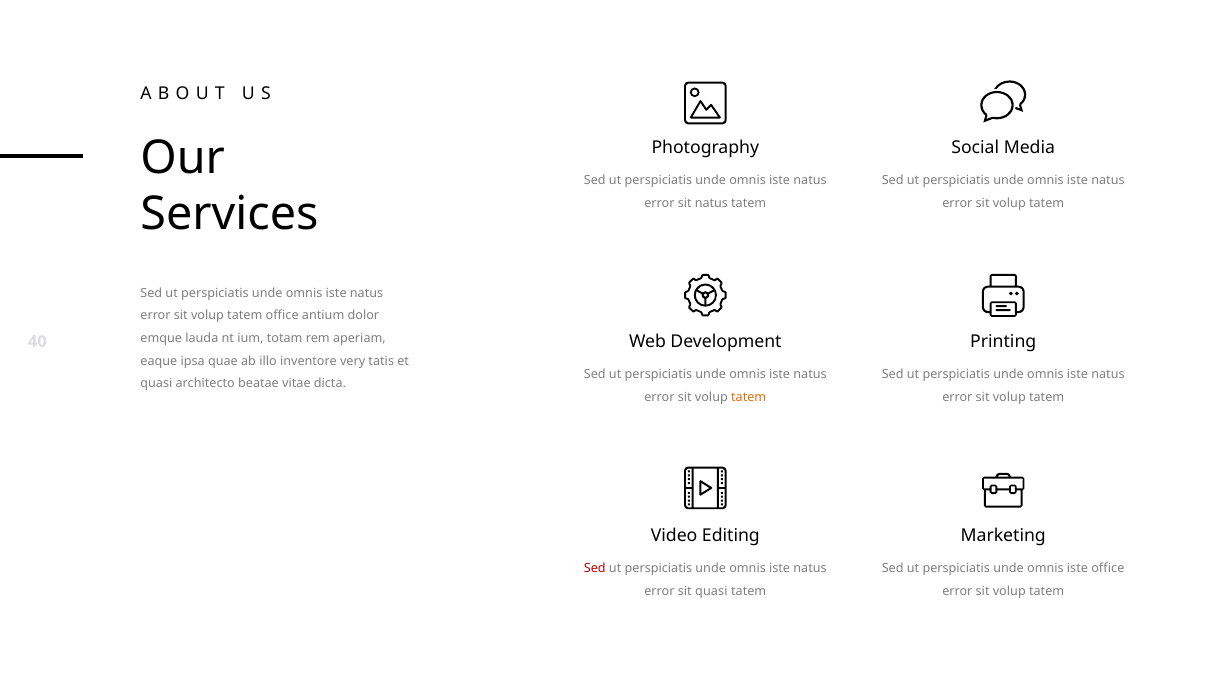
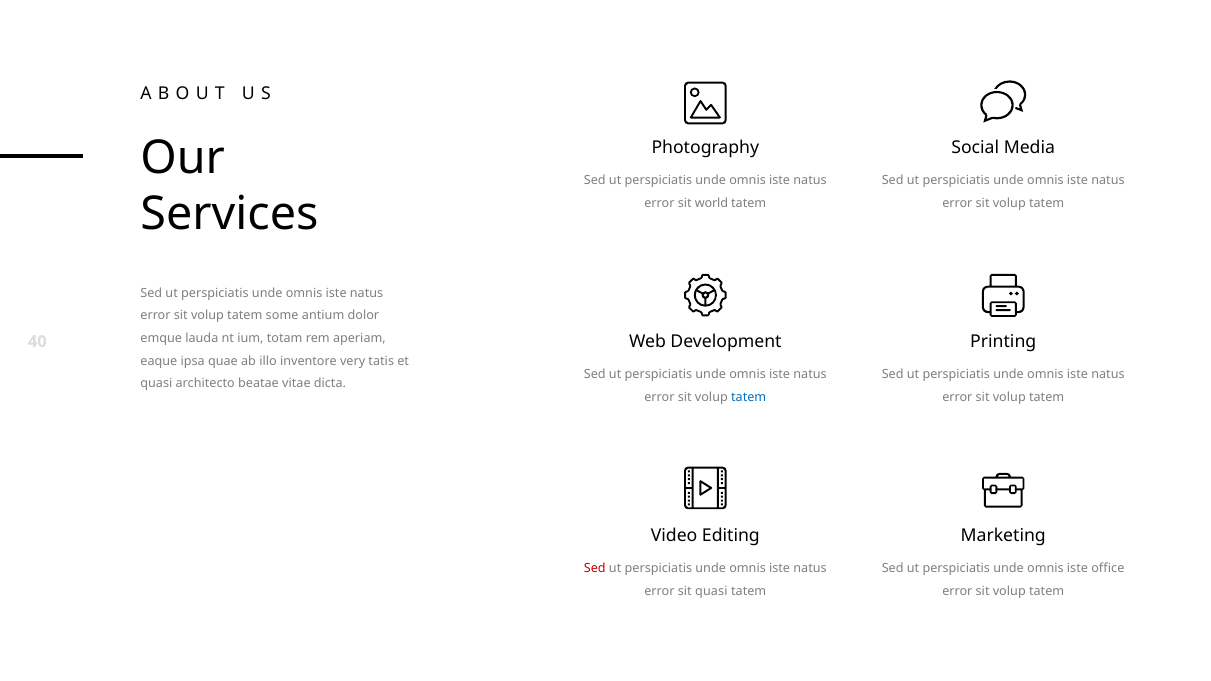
sit natus: natus -> world
tatem office: office -> some
tatem at (749, 397) colour: orange -> blue
